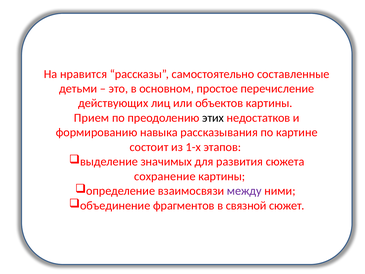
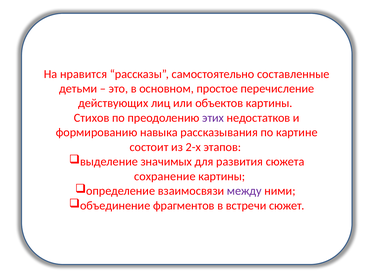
Прием: Прием -> Стихов
этих colour: black -> purple
1-х: 1-х -> 2-х
связной: связной -> встречи
